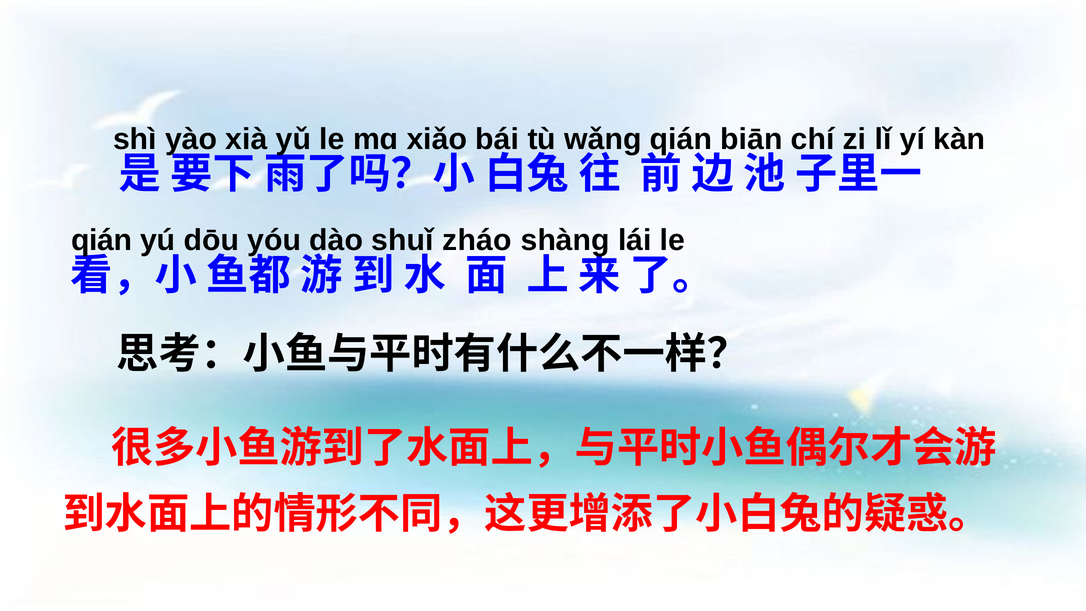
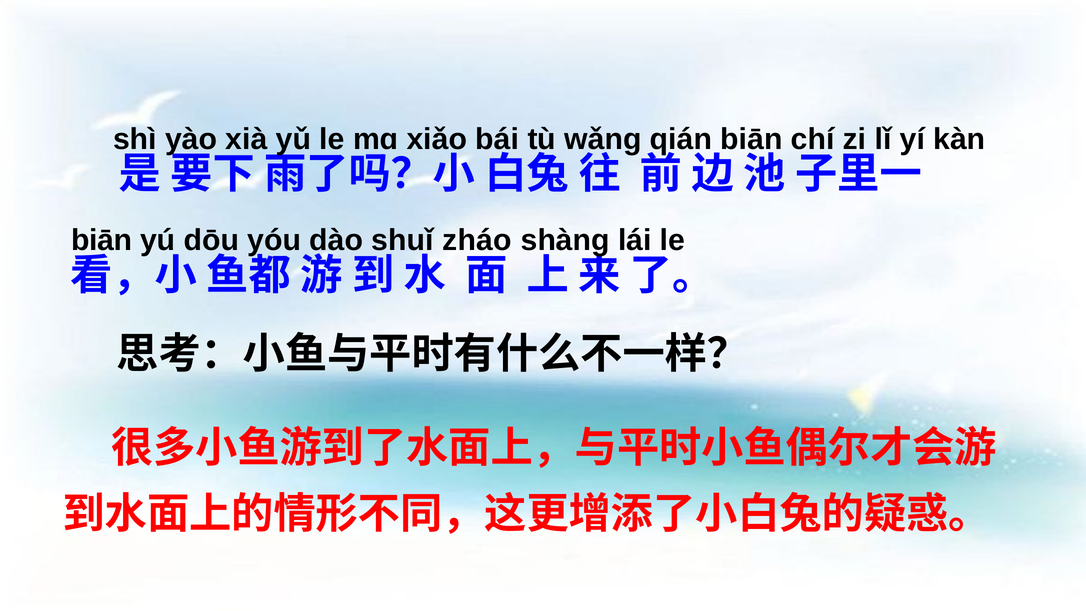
qián at (102, 240): qián -> biān
